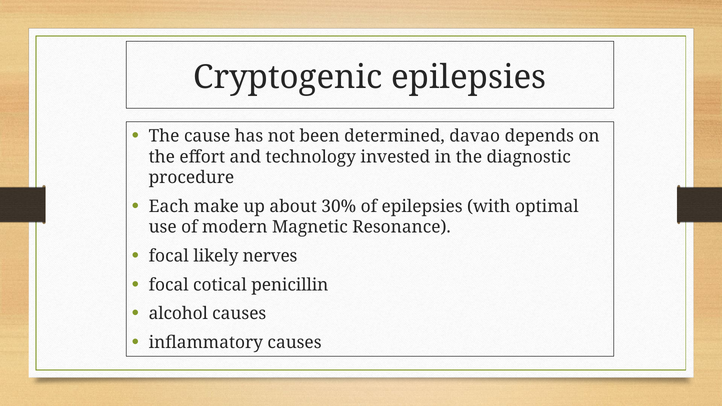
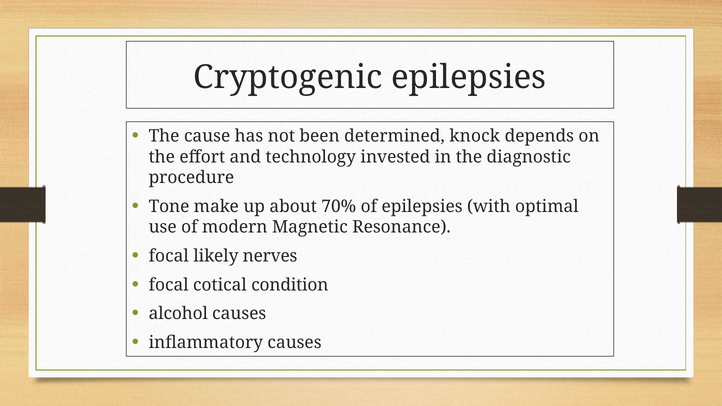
davao: davao -> knock
Each: Each -> Tone
30%: 30% -> 70%
penicillin: penicillin -> condition
